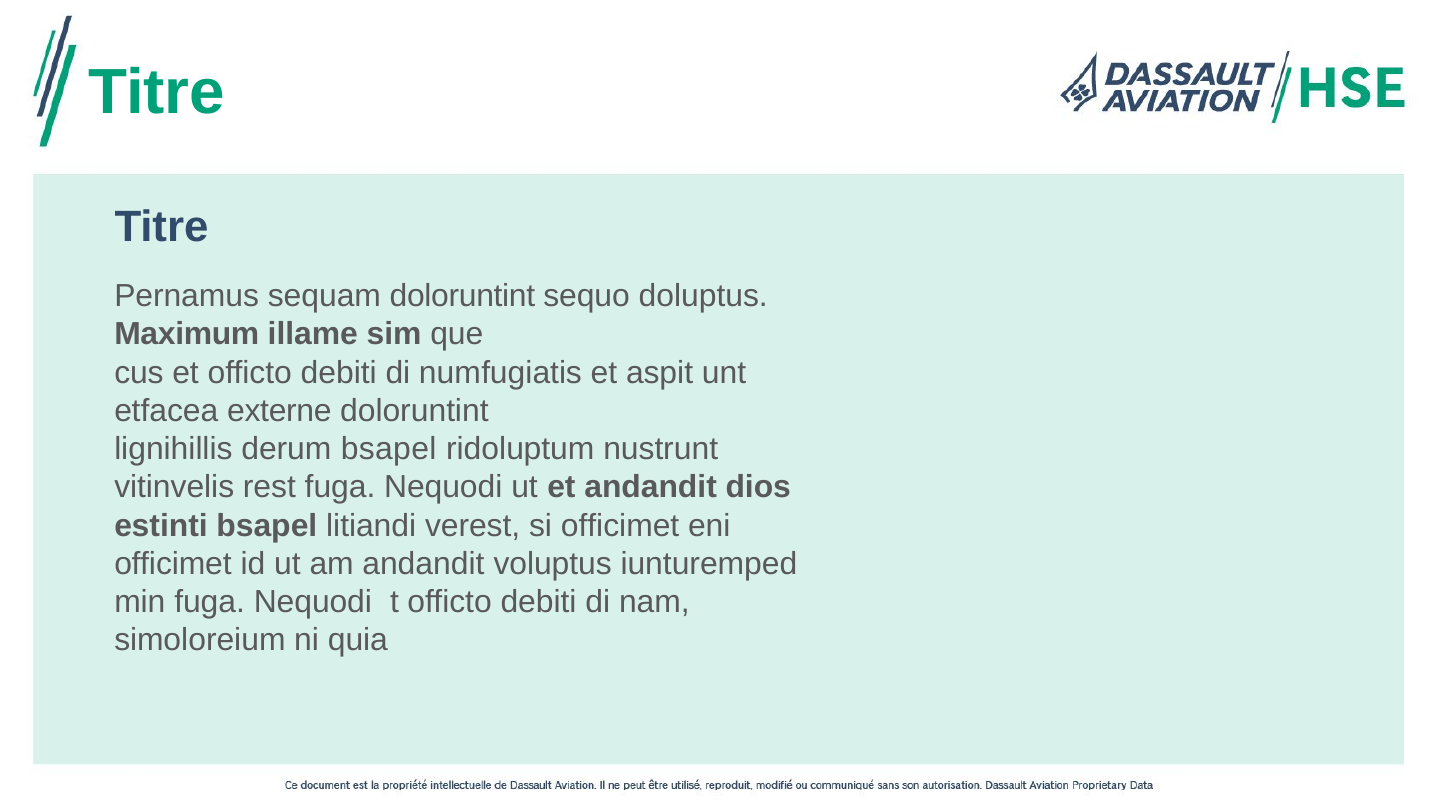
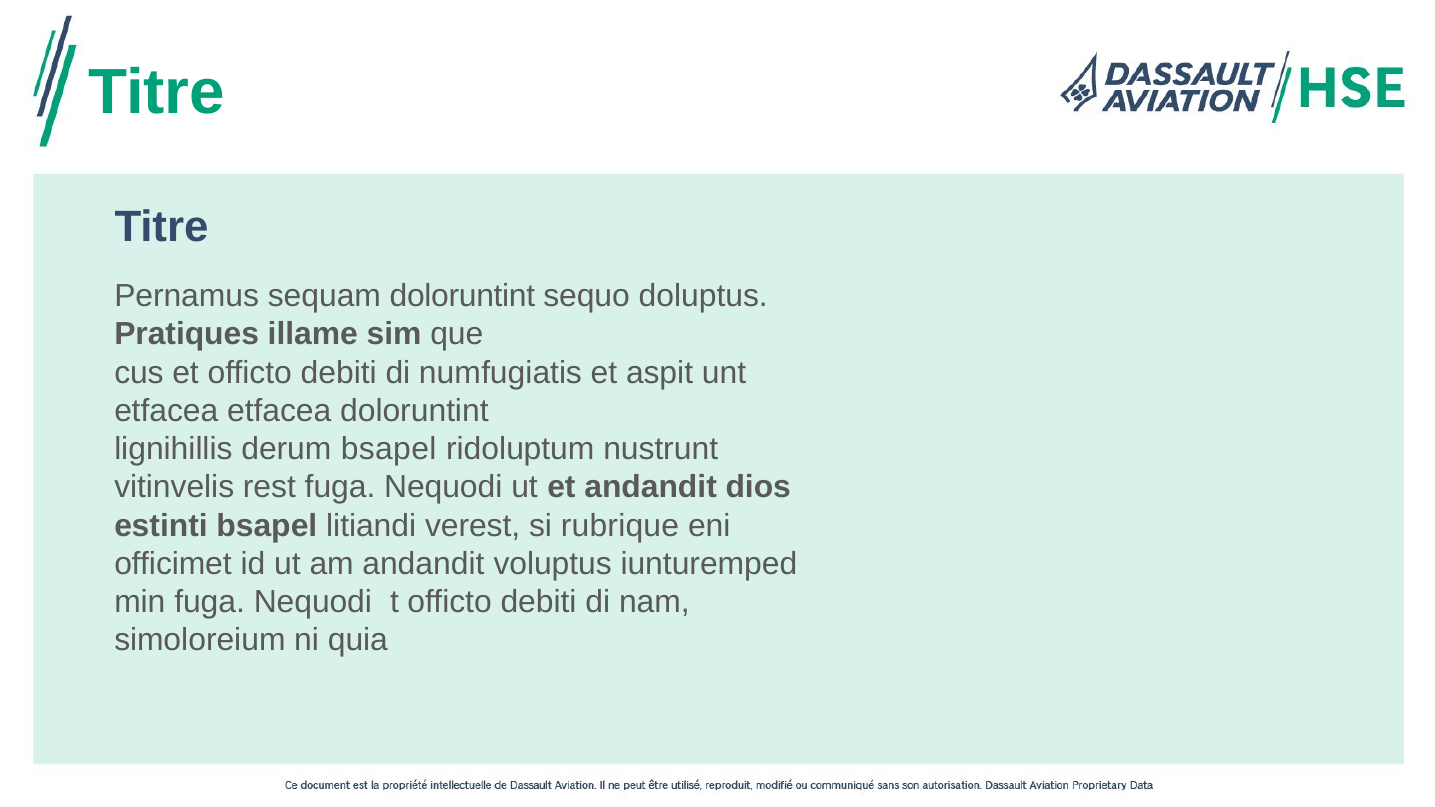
Maximum: Maximum -> Pratiques
etfacea externe: externe -> etfacea
si officimet: officimet -> rubrique
